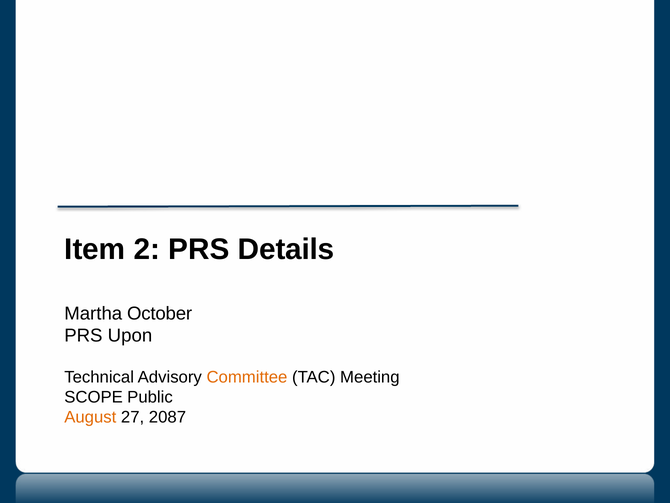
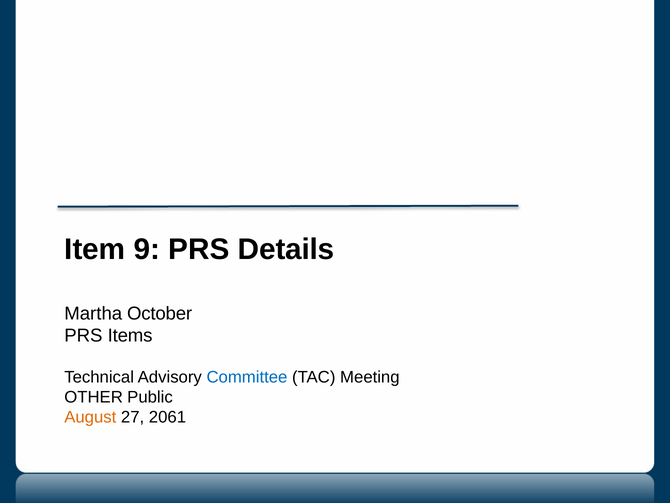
2: 2 -> 9
Upon: Upon -> Items
Committee colour: orange -> blue
SCOPE: SCOPE -> OTHER
2087: 2087 -> 2061
